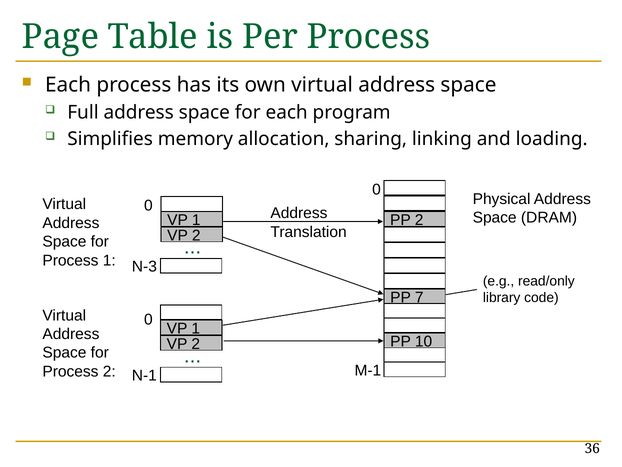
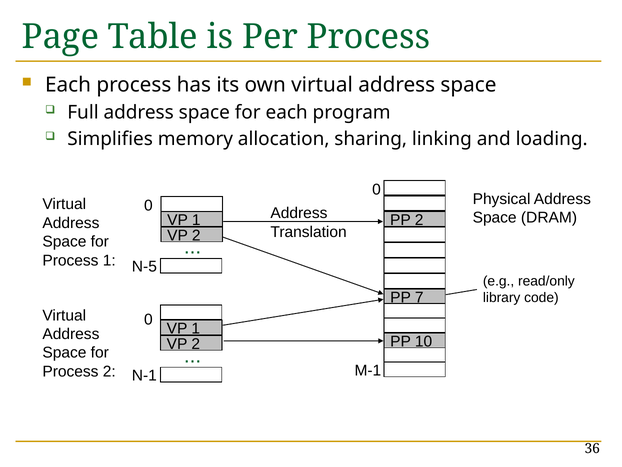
N-3: N-3 -> N-5
